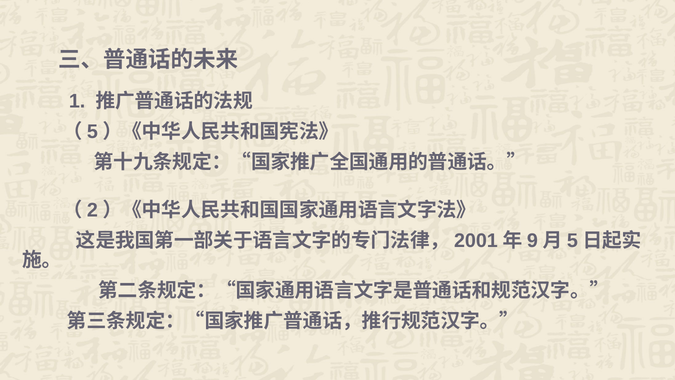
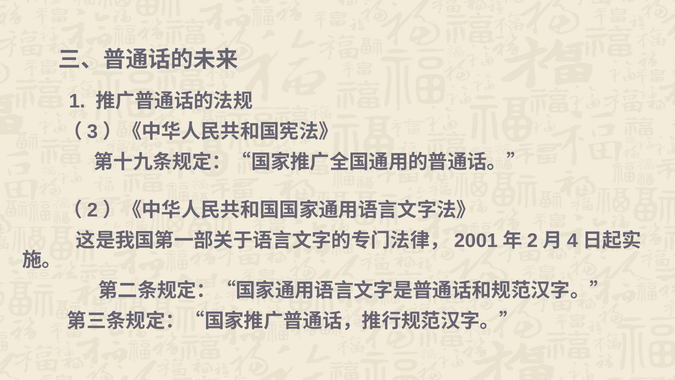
5 at (92, 132): 5 -> 3
9 at (532, 241): 9 -> 2
5 at (572, 241): 5 -> 4
